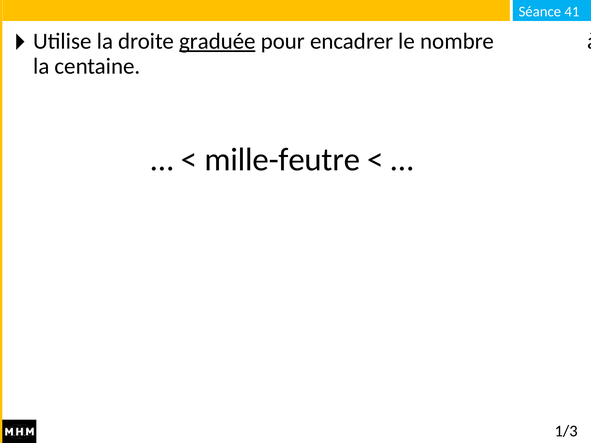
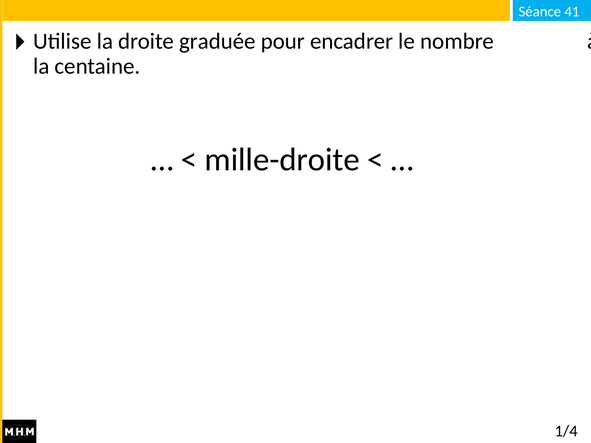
graduée underline: present -> none
mille-feutre: mille-feutre -> mille-droite
1/3: 1/3 -> 1/4
